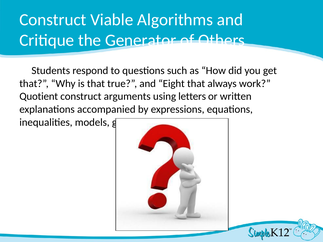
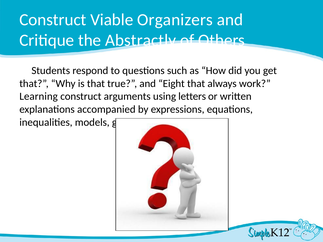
Algorithms: Algorithms -> Organizers
Generator: Generator -> Abstractly
Quotient: Quotient -> Learning
